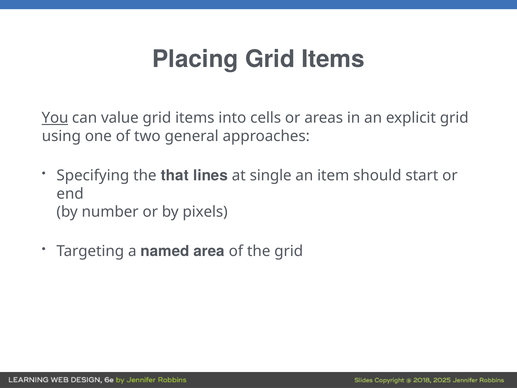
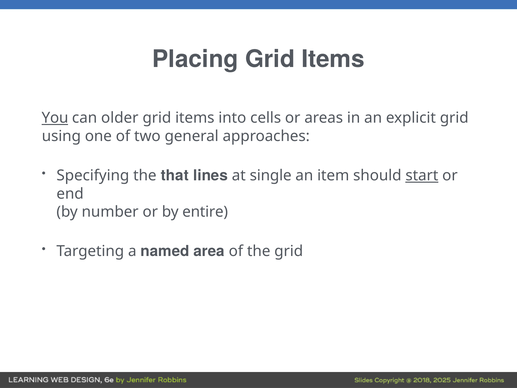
value: value -> older
start underline: none -> present
pixels: pixels -> entire
